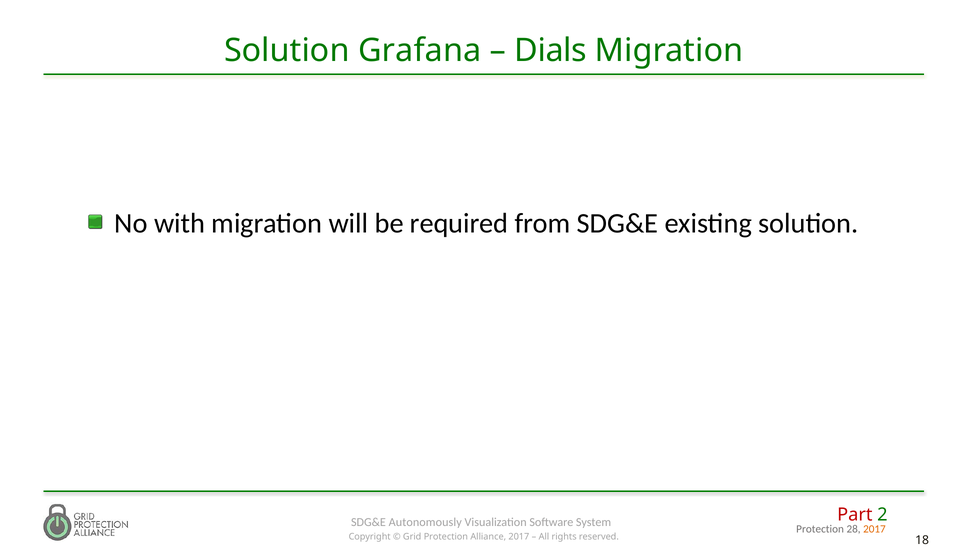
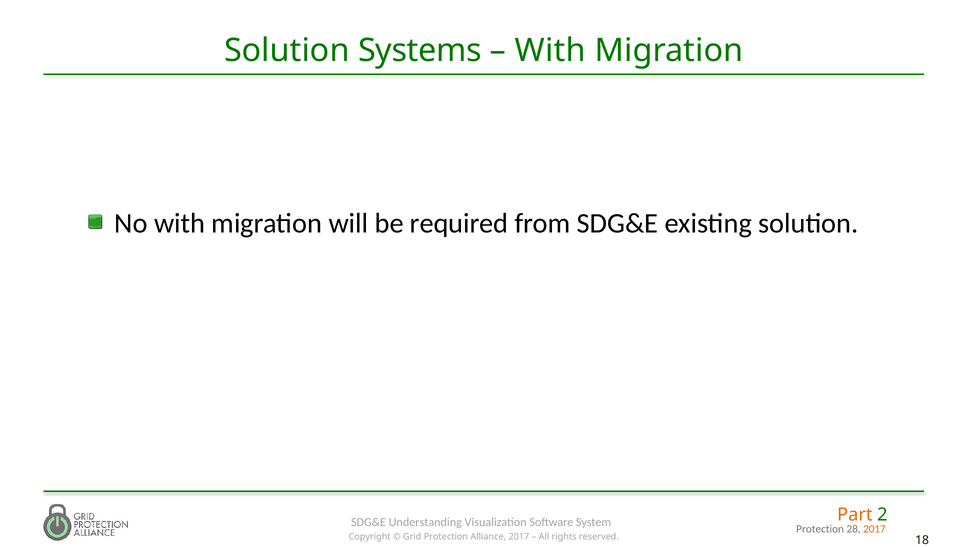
Grafana: Grafana -> Systems
Dials at (551, 50): Dials -> With
Part colour: red -> orange
Autonomously: Autonomously -> Understanding
